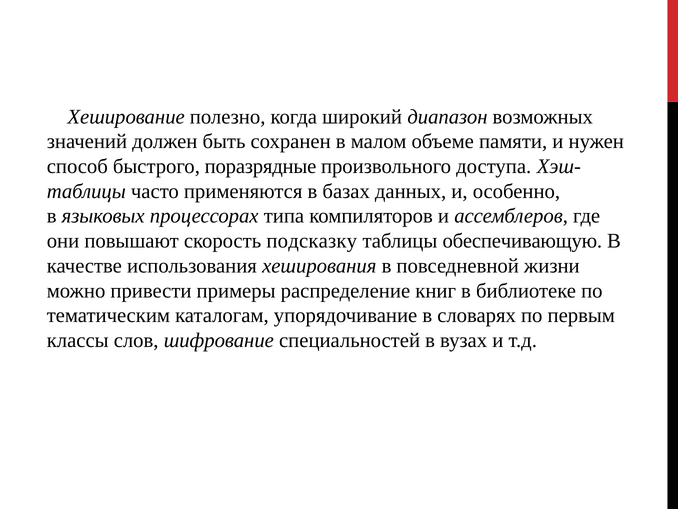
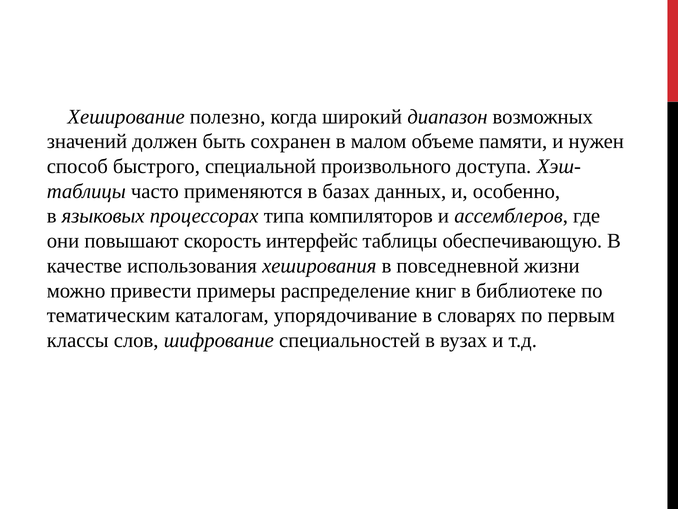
поразрядные: поразрядные -> специальной
подсказку: подсказку -> интерфейс
